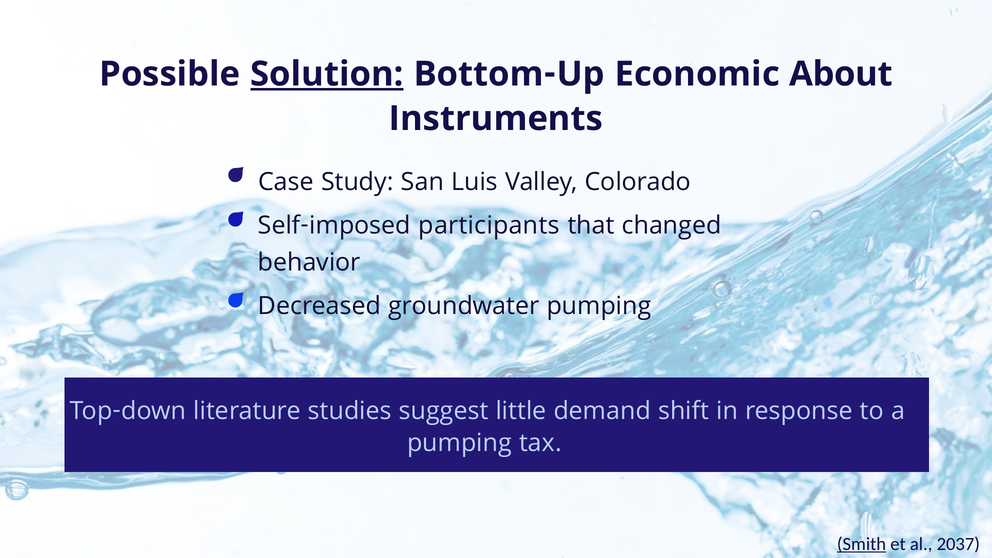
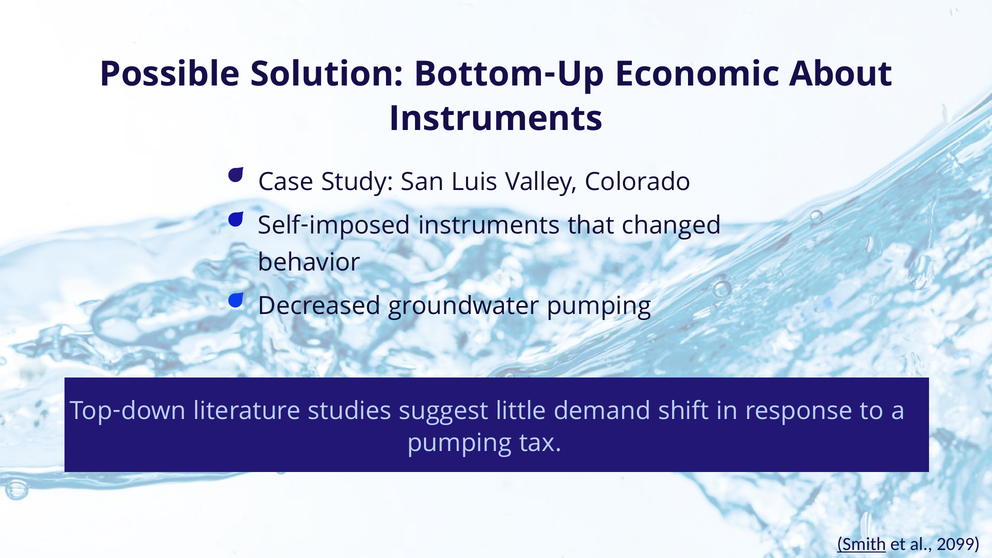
Solution underline: present -> none
Self-imposed participants: participants -> instruments
2037: 2037 -> 2099
